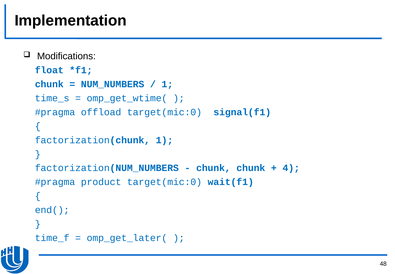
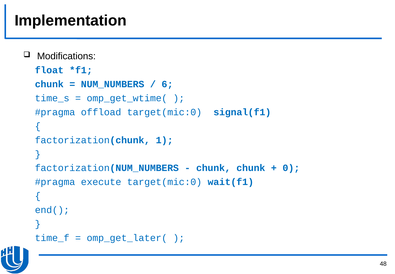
1 at (167, 84): 1 -> 6
4: 4 -> 0
product: product -> execute
